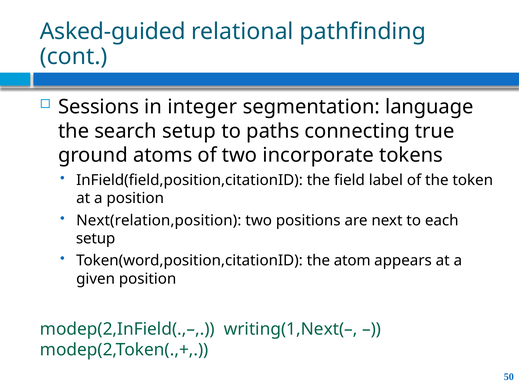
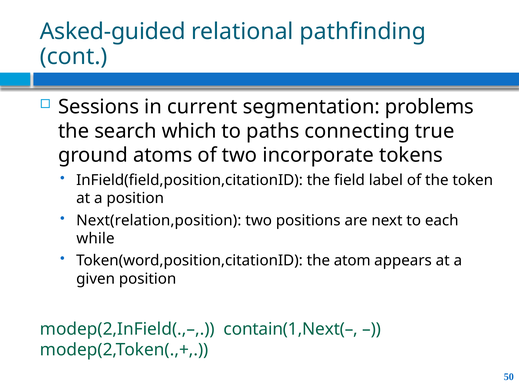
integer: integer -> current
language: language -> problems
search setup: setup -> which
setup at (96, 239): setup -> while
writing(1,Next(–: writing(1,Next(– -> contain(1,Next(–
